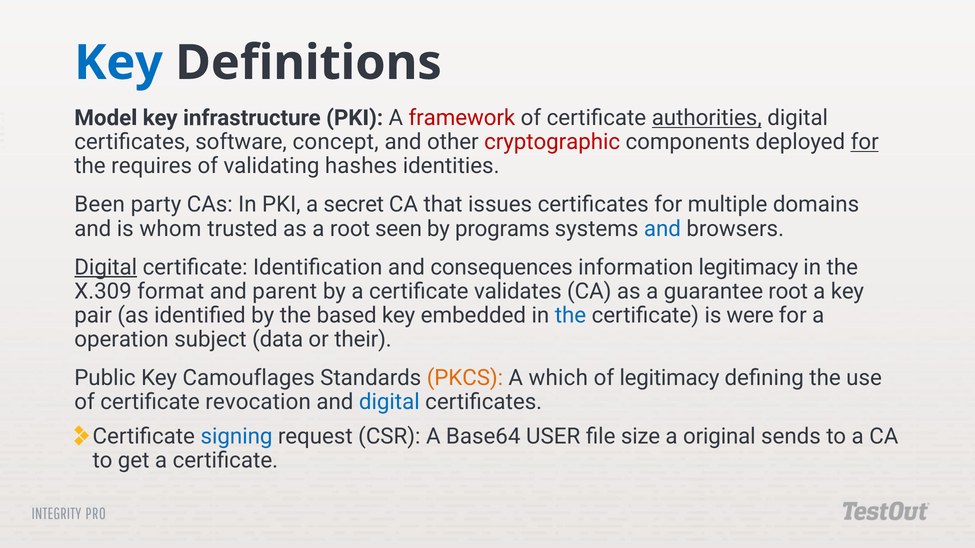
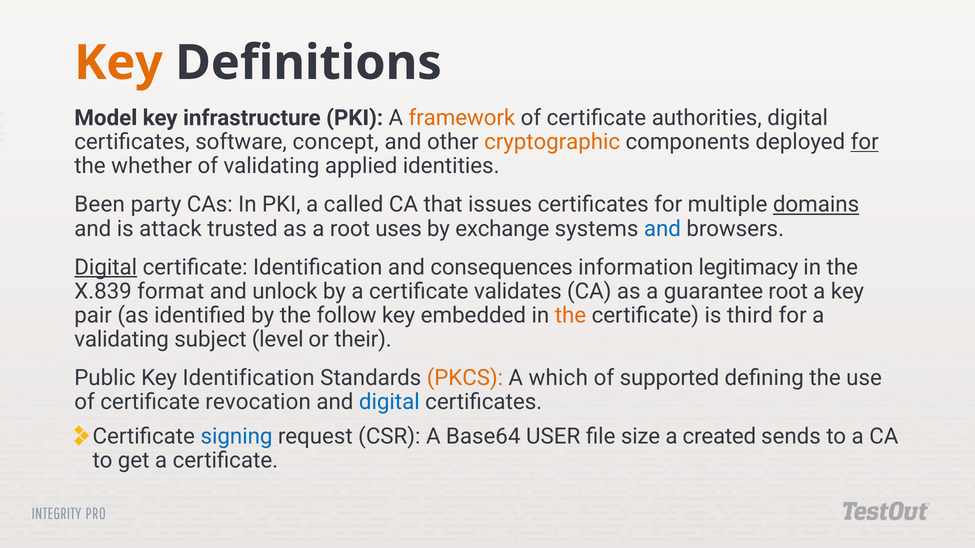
Key at (119, 63) colour: blue -> orange
framework colour: red -> orange
authorities underline: present -> none
cryptographic colour: red -> orange
requires: requires -> whether
hashes: hashes -> applied
secret: secret -> called
domains underline: none -> present
whom: whom -> attack
seen: seen -> uses
programs: programs -> exchange
X.309: X.309 -> X.839
parent: parent -> unlock
based: based -> follow
the at (571, 316) colour: blue -> orange
were: were -> third
operation at (122, 340): operation -> validating
data: data -> level
Key Camouflages: Camouflages -> Identification
of legitimacy: legitimacy -> supported
original: original -> created
